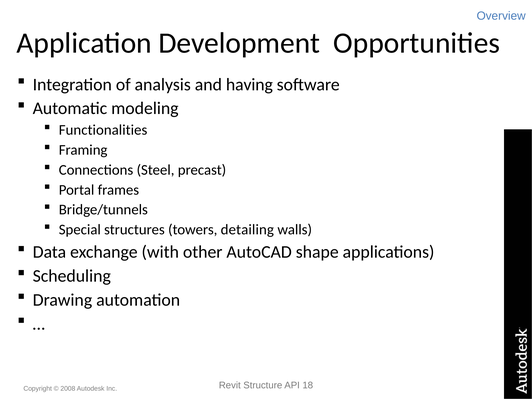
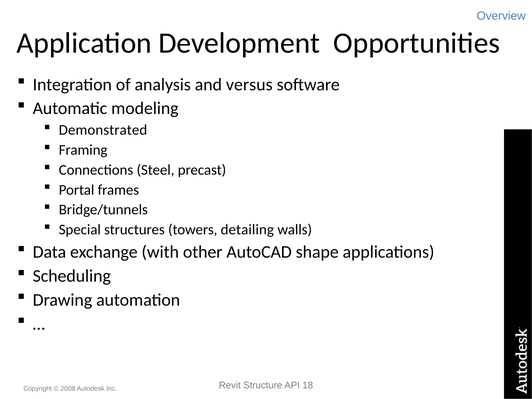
having: having -> versus
Functionalities: Functionalities -> Demonstrated
